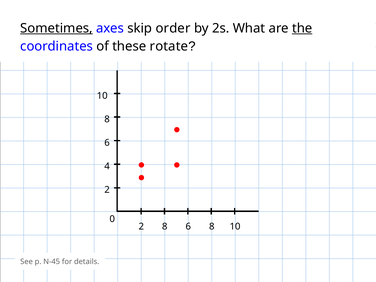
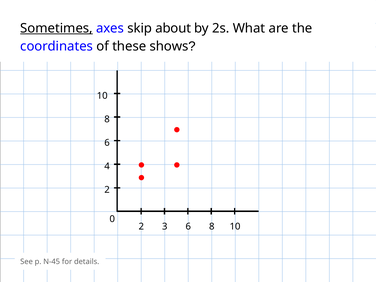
order: order -> about
the underline: present -> none
rotate: rotate -> shows
2 8: 8 -> 3
